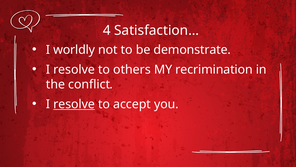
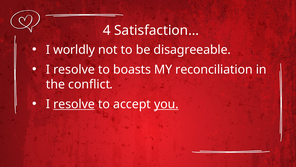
demonstrate: demonstrate -> disagreeable
others: others -> boasts
recrimination: recrimination -> reconciliation
you underline: none -> present
